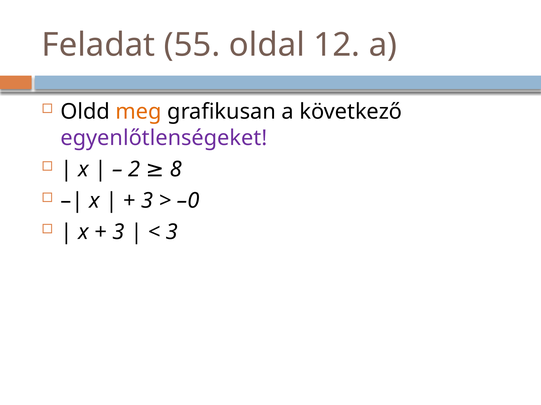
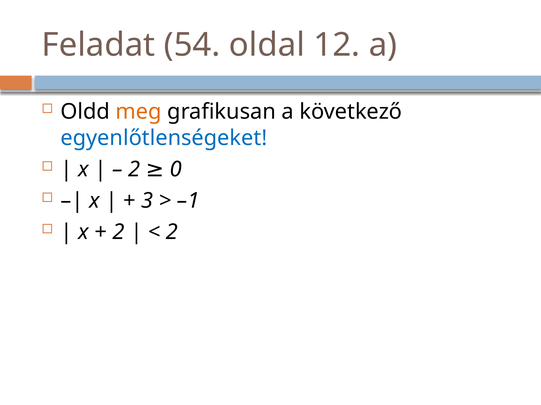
55: 55 -> 54
egyenlőtlenségeket colour: purple -> blue
8: 8 -> 0
–0: –0 -> –1
3 at (118, 232): 3 -> 2
3 at (172, 232): 3 -> 2
